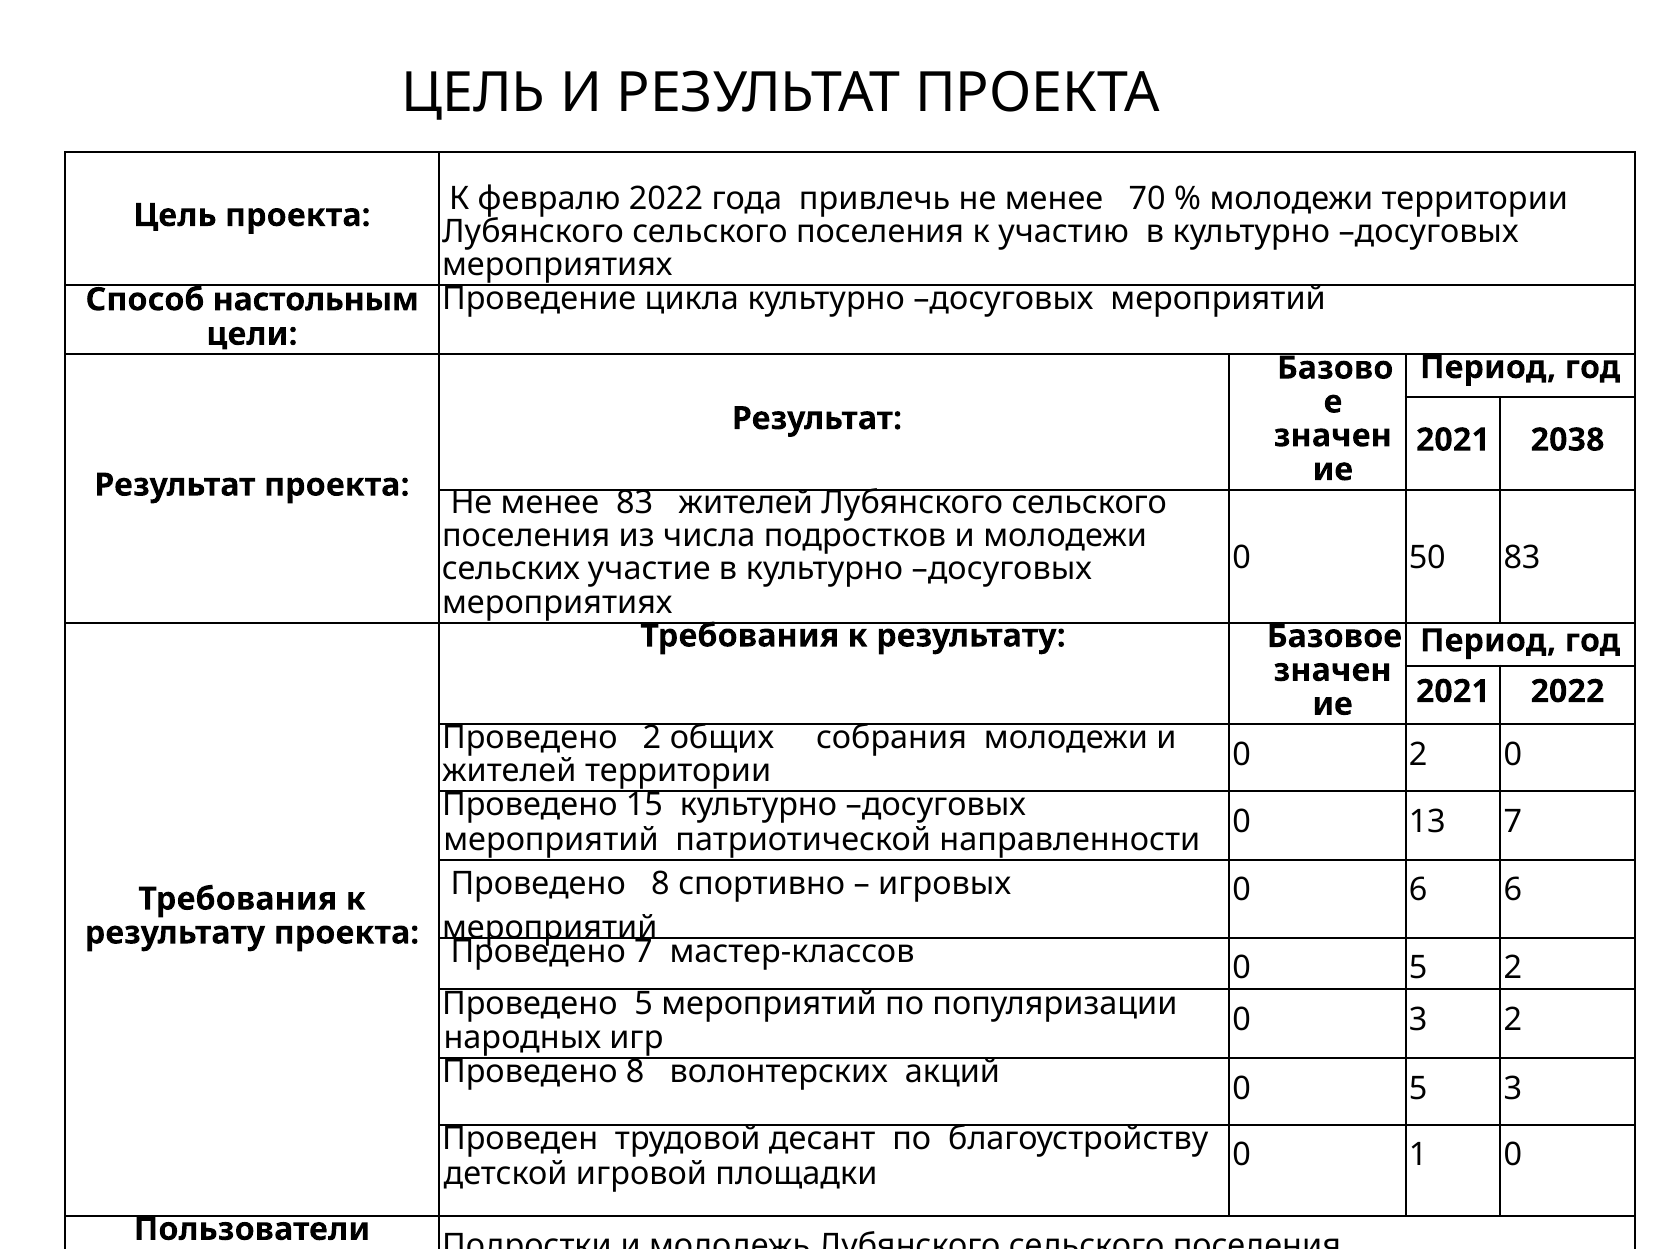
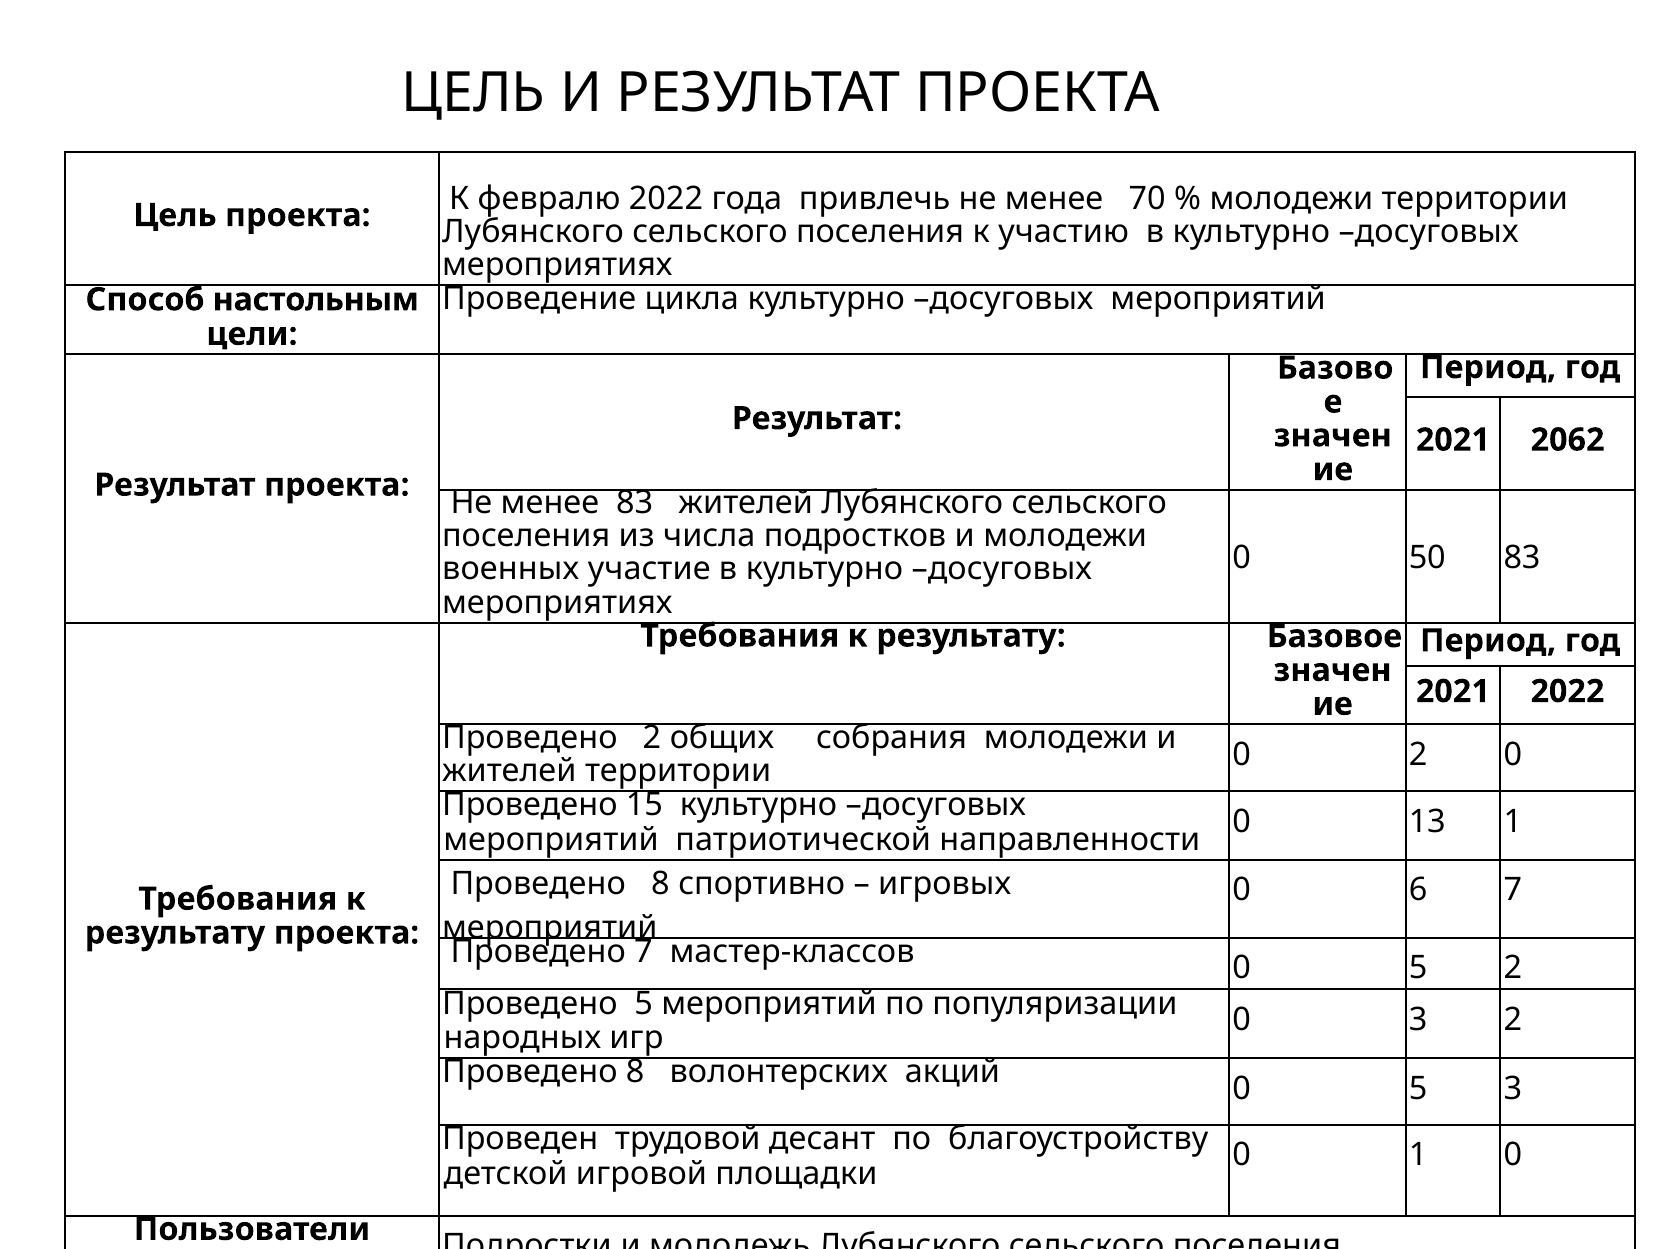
2038: 2038 -> 2062
сельских: сельских -> военных
13 7: 7 -> 1
6 6: 6 -> 7
